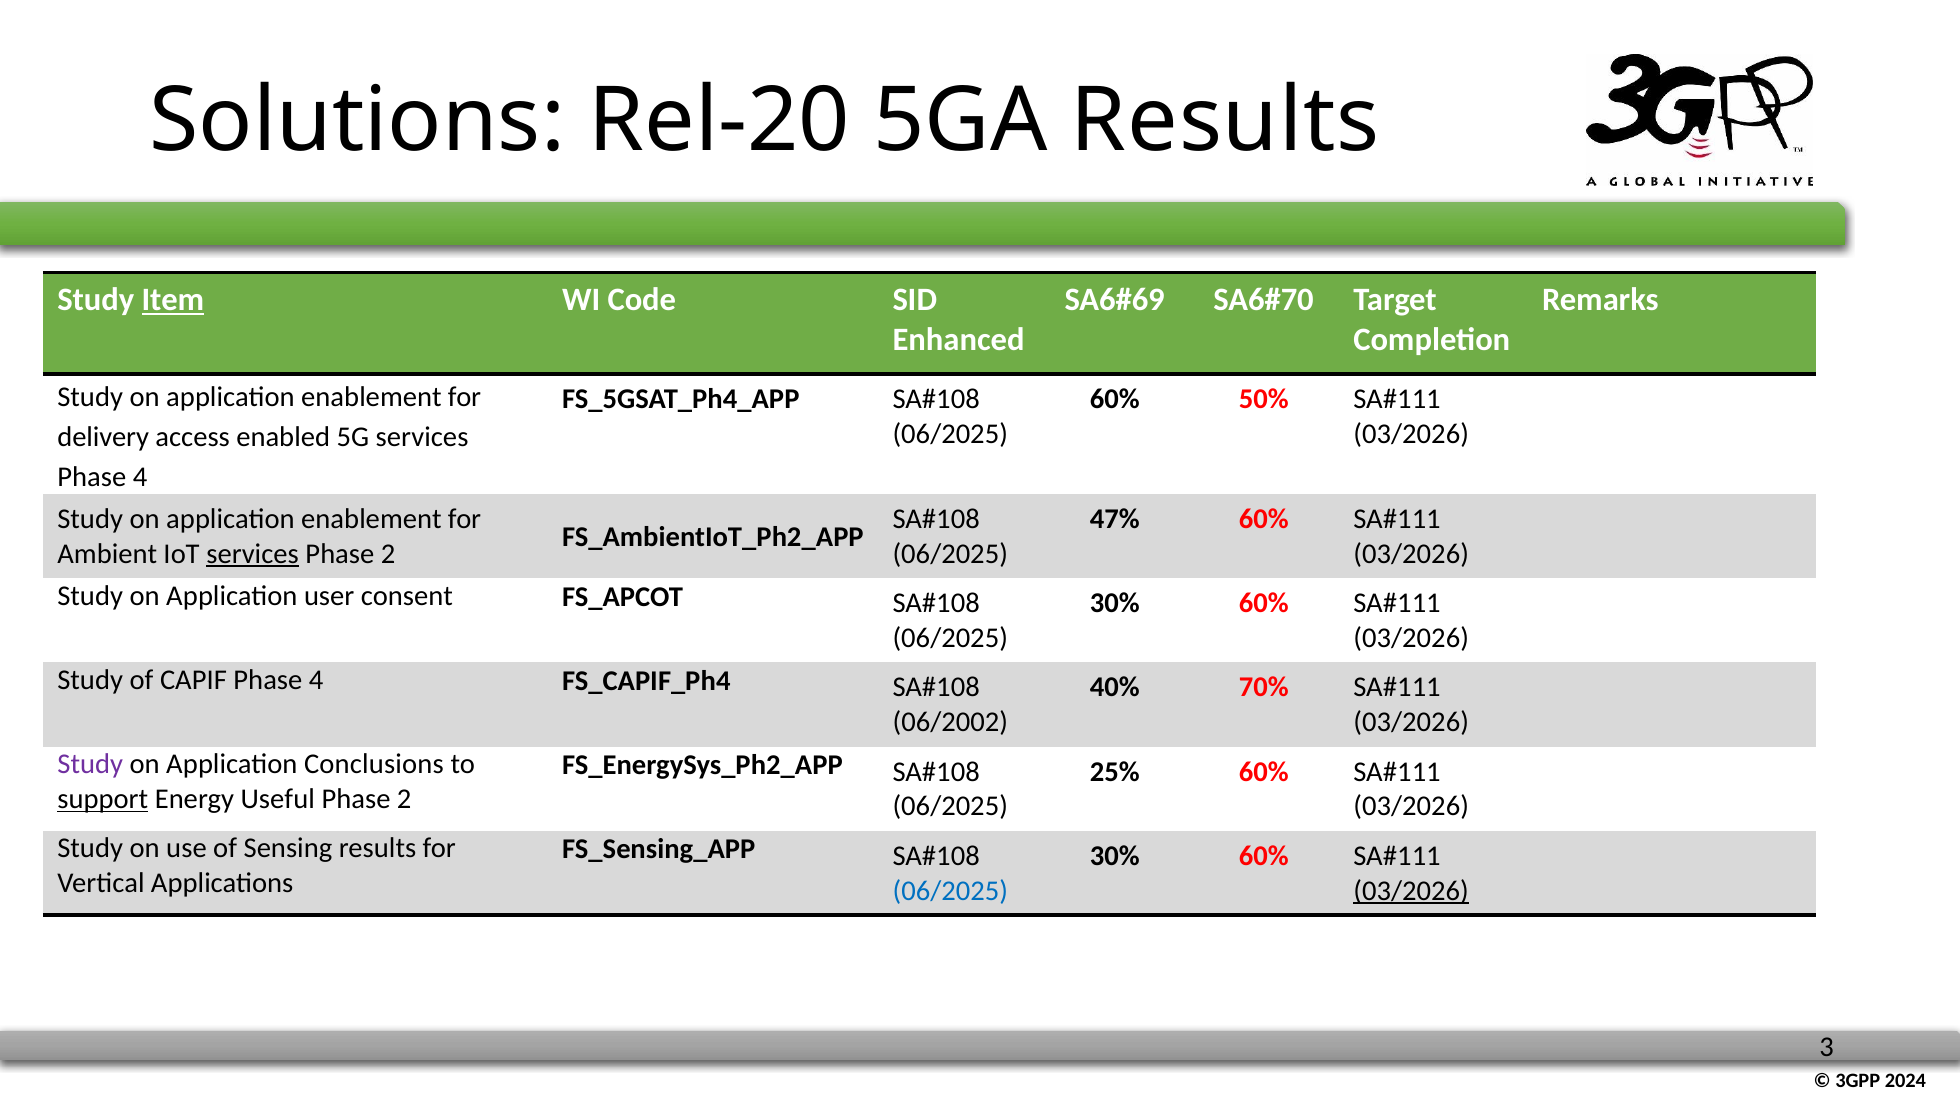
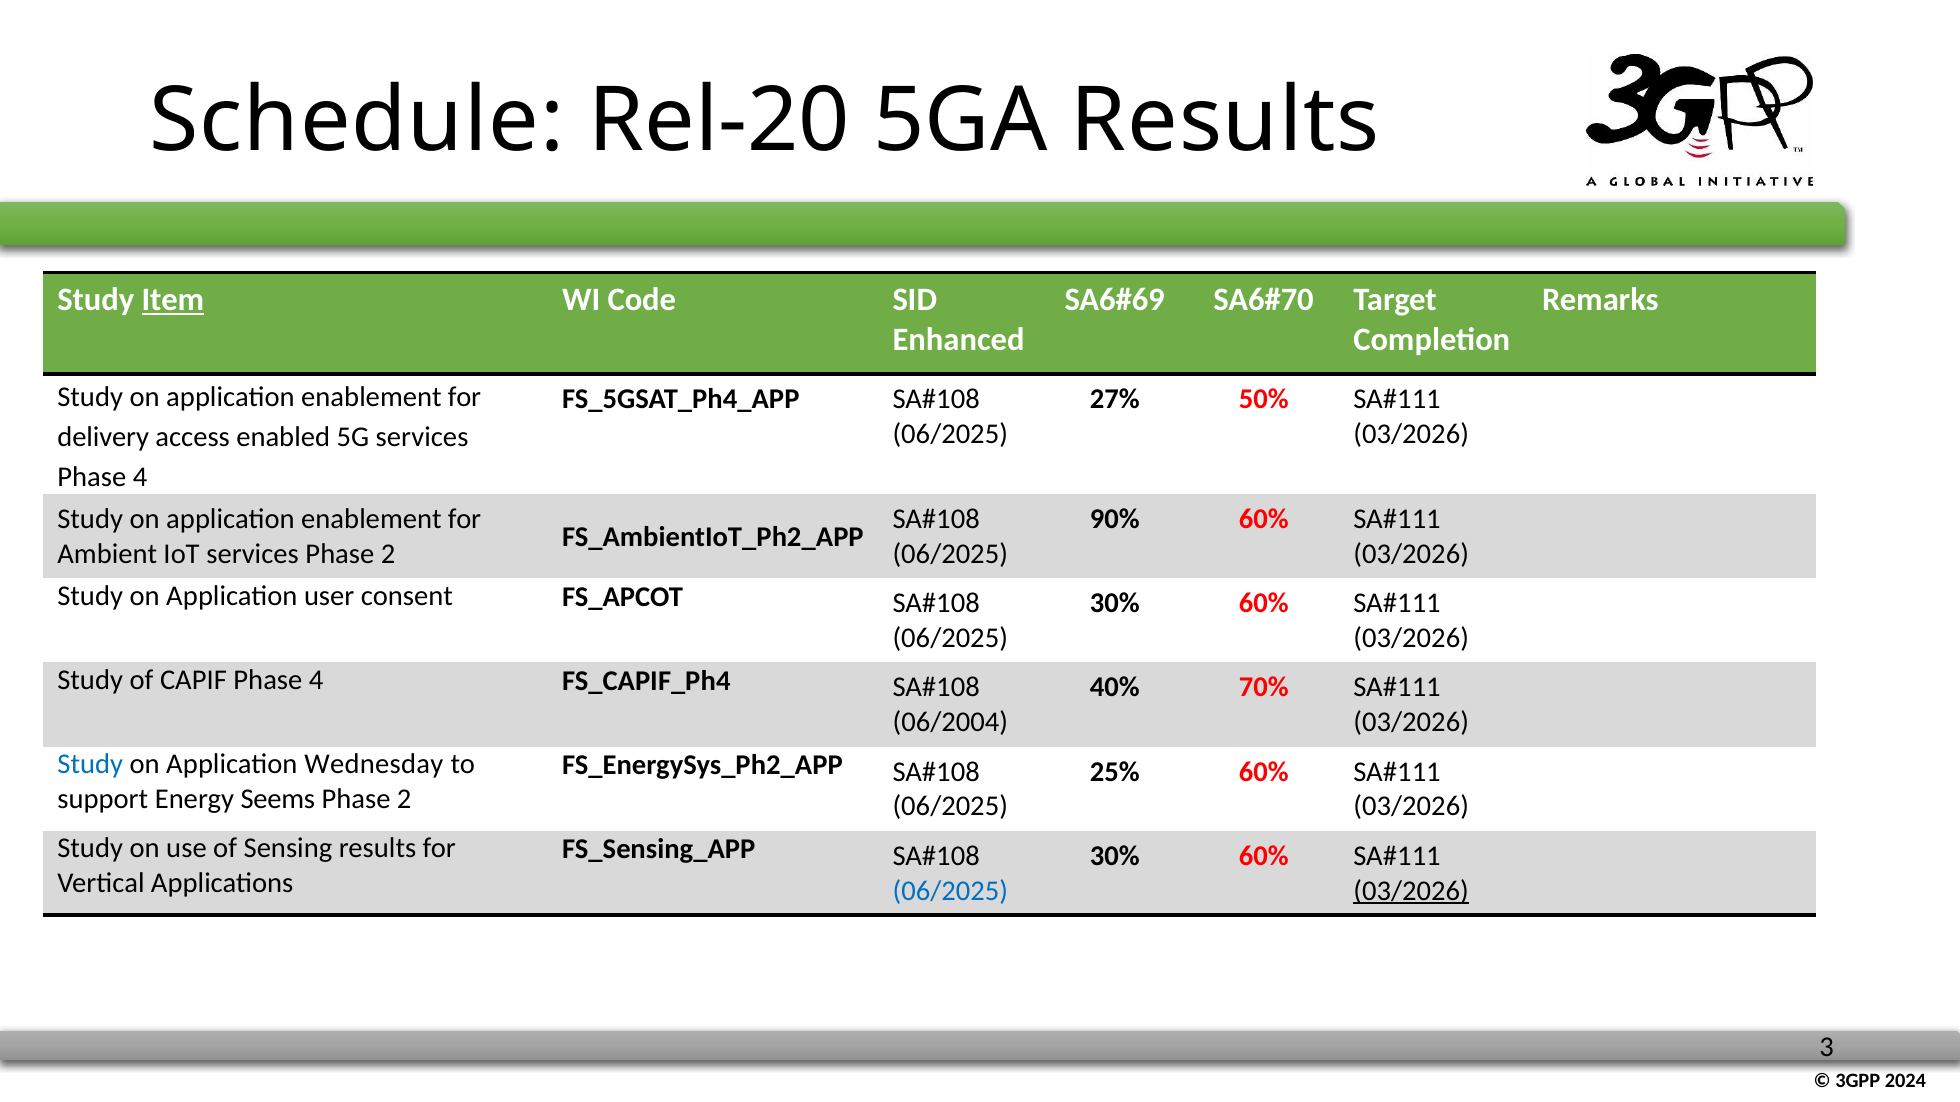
Solutions: Solutions -> Schedule
60% at (1115, 399): 60% -> 27%
47%: 47% -> 90%
services at (253, 554) underline: present -> none
06/2002: 06/2002 -> 06/2004
Study at (90, 765) colour: purple -> blue
Conclusions: Conclusions -> Wednesday
support underline: present -> none
Useful: Useful -> Seems
